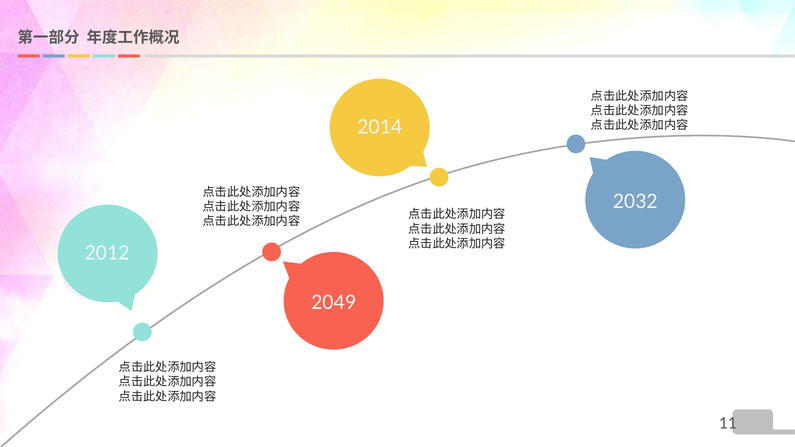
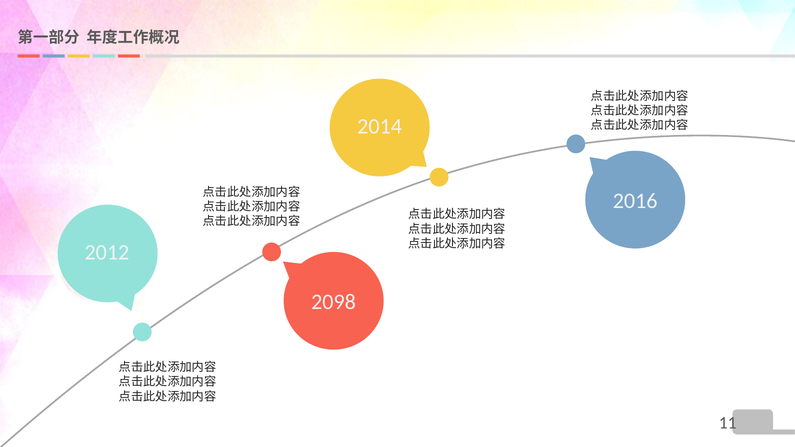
2032: 2032 -> 2016
2049: 2049 -> 2098
